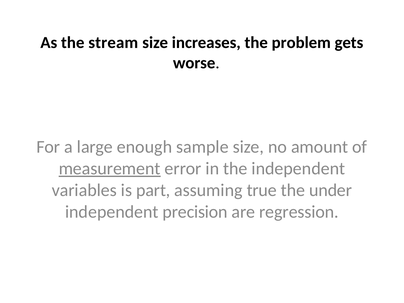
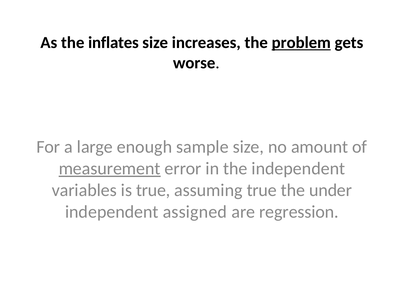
stream: stream -> inflates
problem underline: none -> present
is part: part -> true
precision: precision -> assigned
